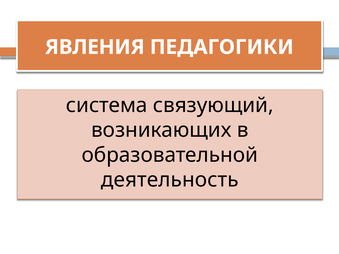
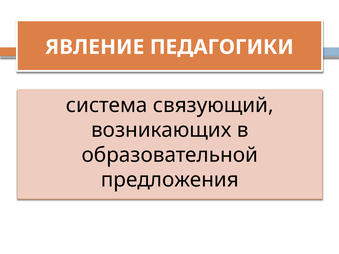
ЯВЛЕНИЯ: ЯВЛЕНИЯ -> ЯВЛЕНИЕ
деятельность: деятельность -> предложения
